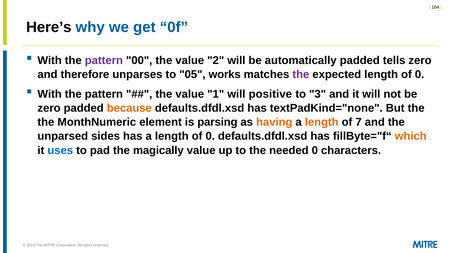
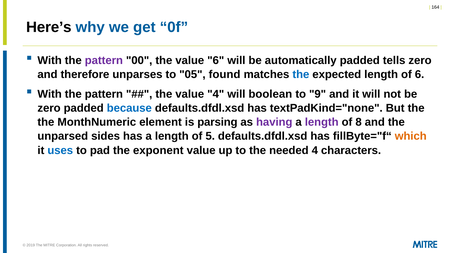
value 2: 2 -> 6
works: works -> found
the at (301, 74) colour: purple -> blue
expected length of 0: 0 -> 6
value 1: 1 -> 4
positive: positive -> boolean
3: 3 -> 9
because colour: orange -> blue
having colour: orange -> purple
length at (322, 122) colour: orange -> purple
7: 7 -> 8
a length of 0: 0 -> 5
magically: magically -> exponent
needed 0: 0 -> 4
